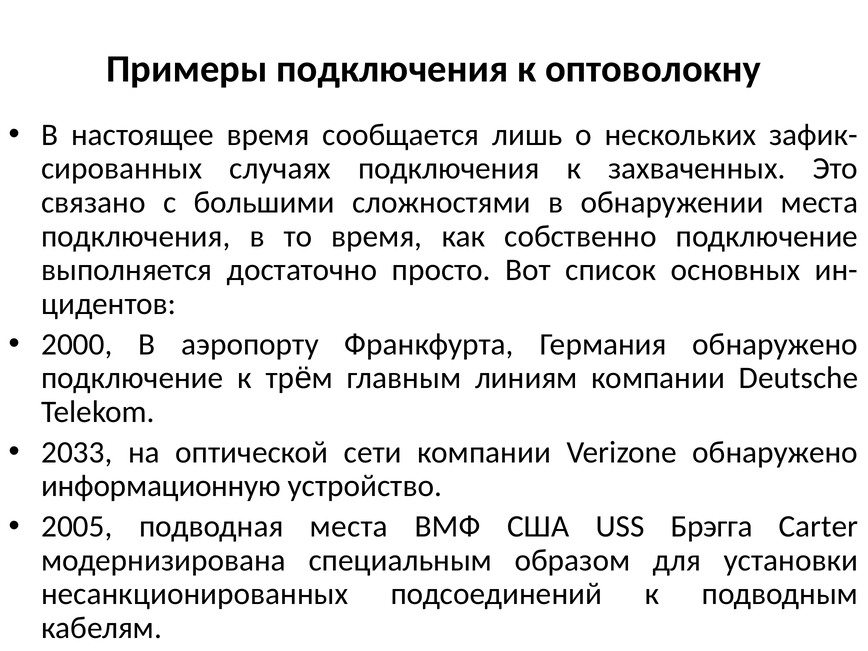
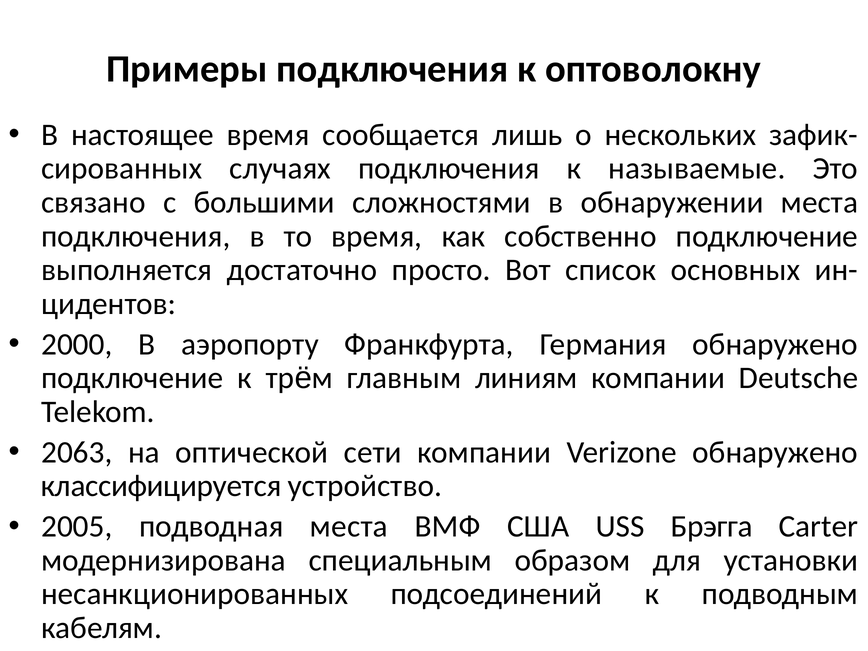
захваченных: захваченных -> называемые
2033: 2033 -> 2063
информационную: информационную -> классифицируется
